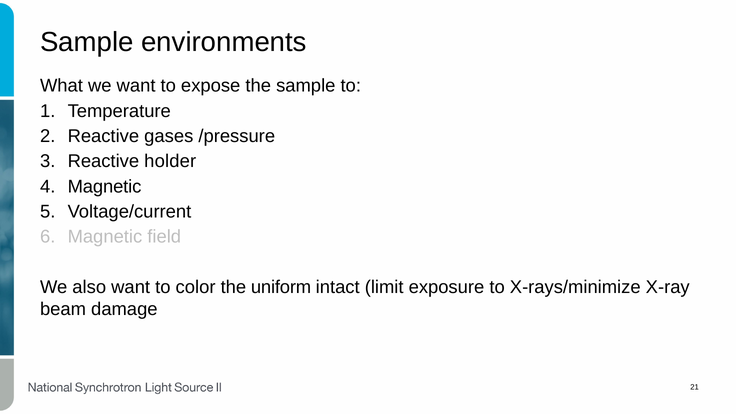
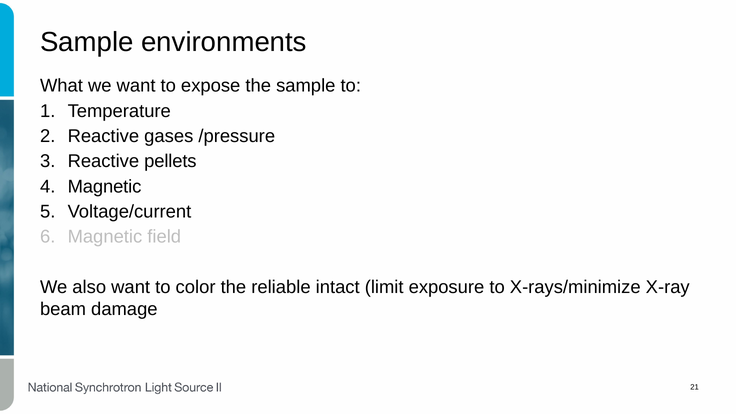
holder: holder -> pellets
uniform: uniform -> reliable
